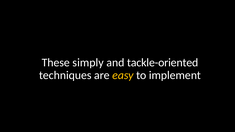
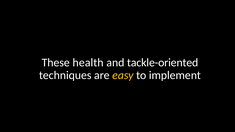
simply: simply -> health
